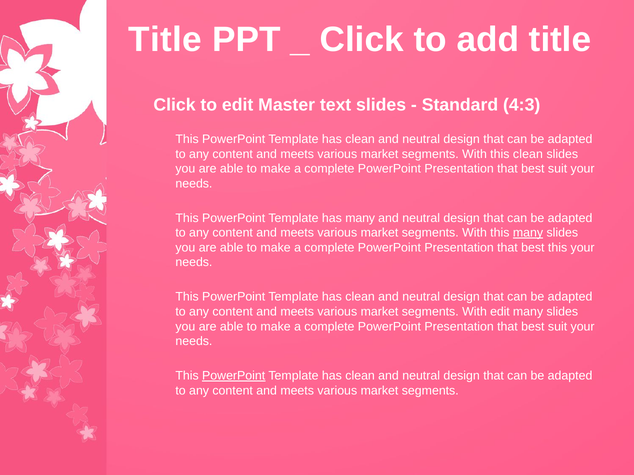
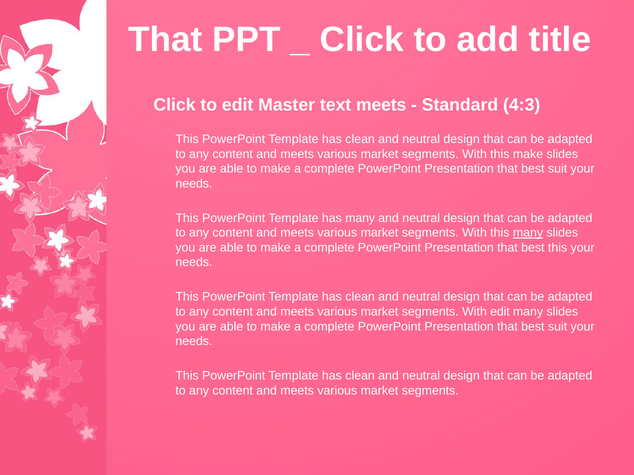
Title at (165, 40): Title -> That
text slides: slides -> meets
this clean: clean -> make
PowerPoint at (234, 376) underline: present -> none
